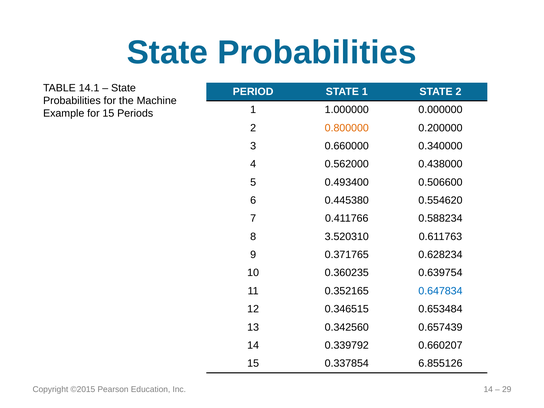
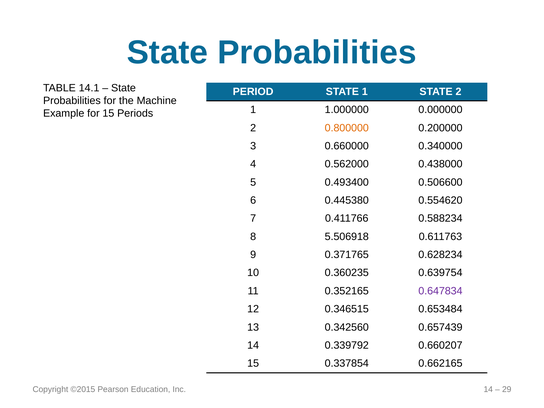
3.520310: 3.520310 -> 5.506918
0.647834 colour: blue -> purple
6.855126: 6.855126 -> 0.662165
